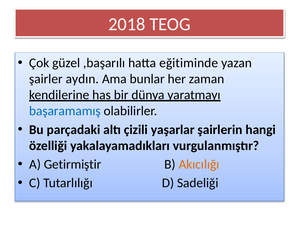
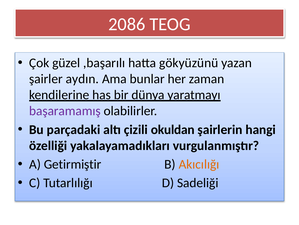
2018: 2018 -> 2086
eğitiminde: eğitiminde -> gökyüzünü
başaramamış colour: blue -> purple
yaşarlar: yaşarlar -> okuldan
